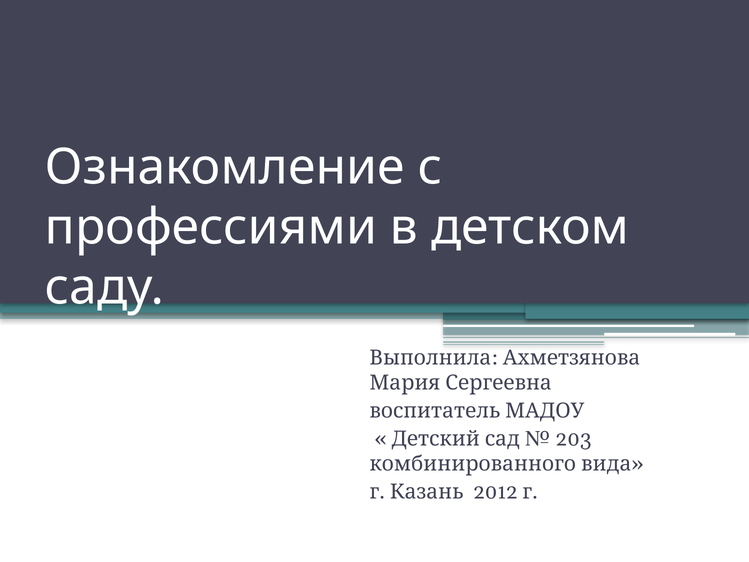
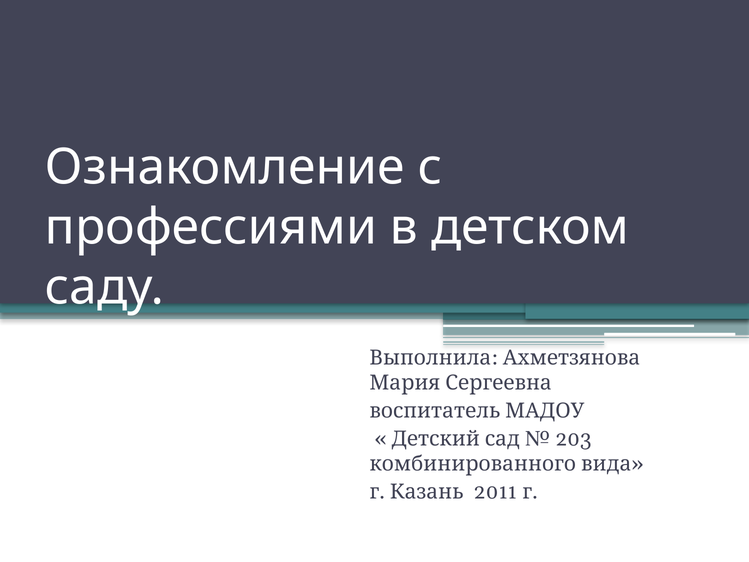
2012: 2012 -> 2011
